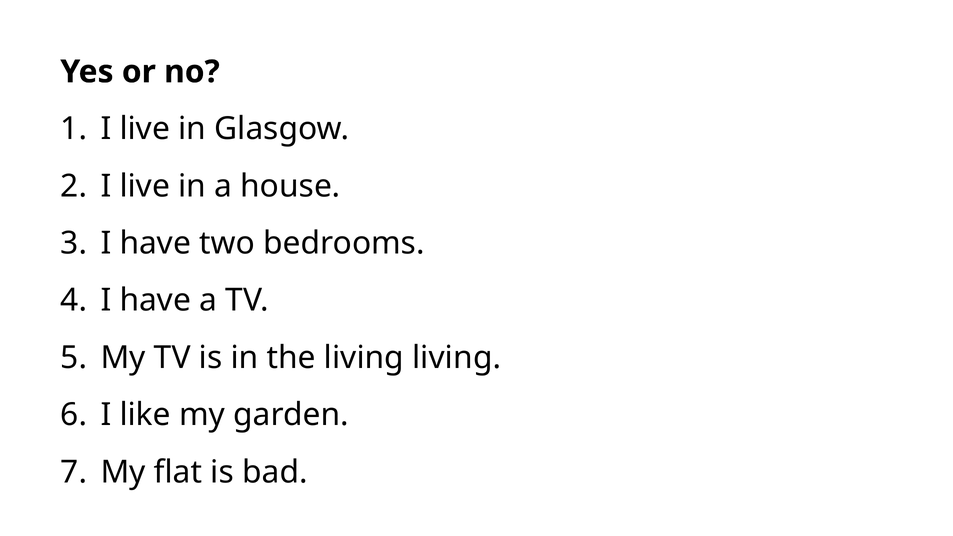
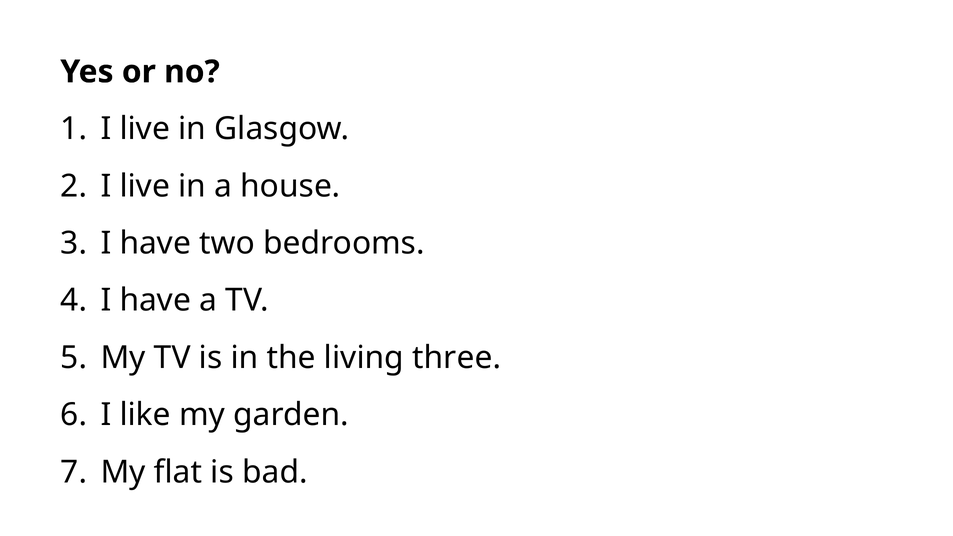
living living: living -> three
